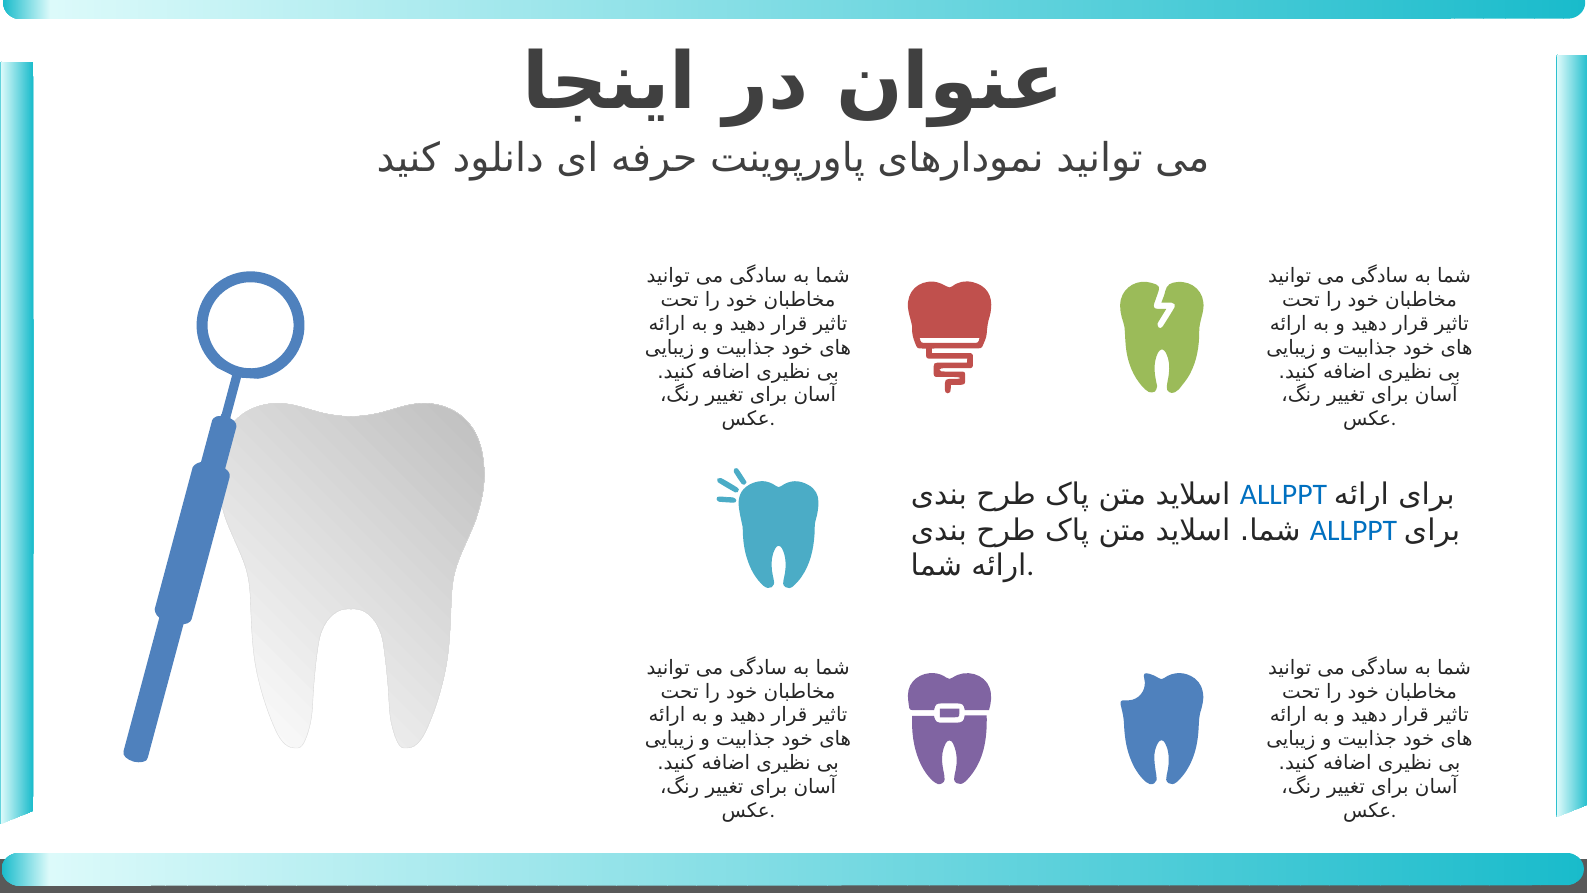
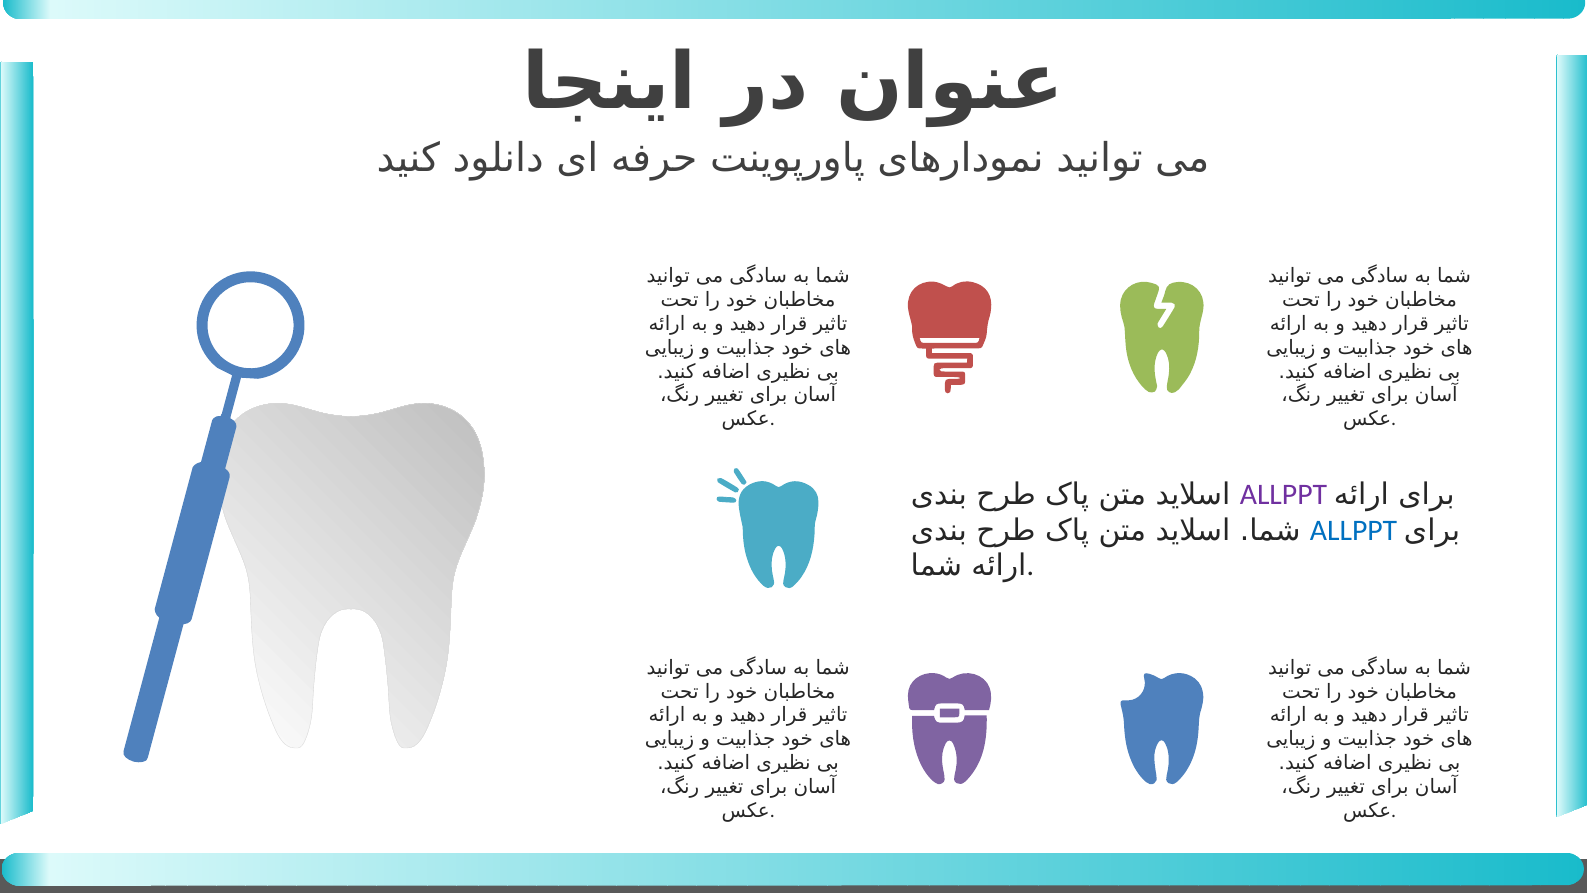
ALLPPT at (1283, 494) colour: blue -> purple
